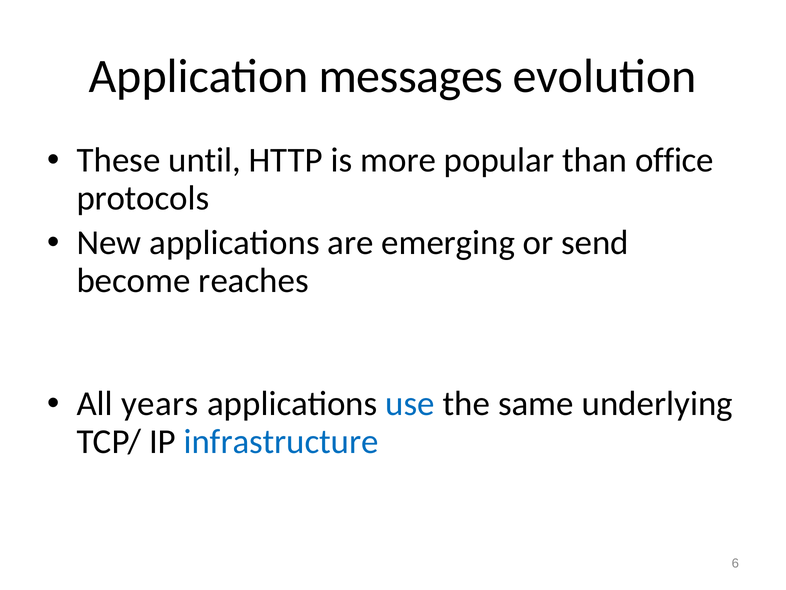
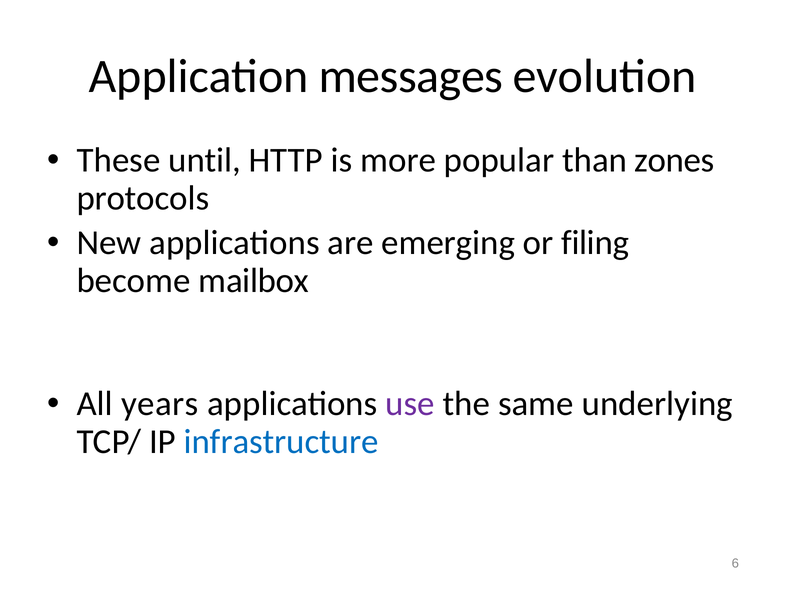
office: office -> zones
send: send -> filing
reaches: reaches -> mailbox
use colour: blue -> purple
